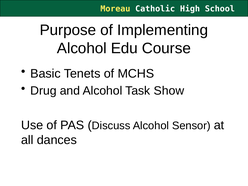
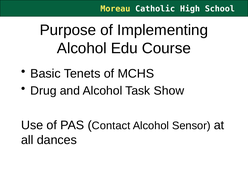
Discuss: Discuss -> Contact
